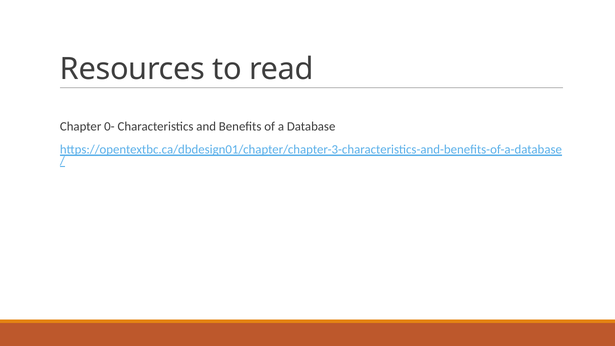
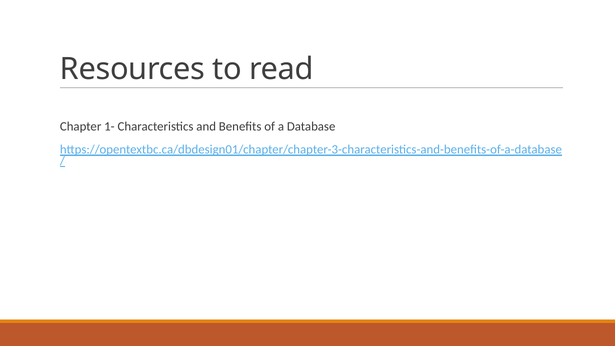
0-: 0- -> 1-
